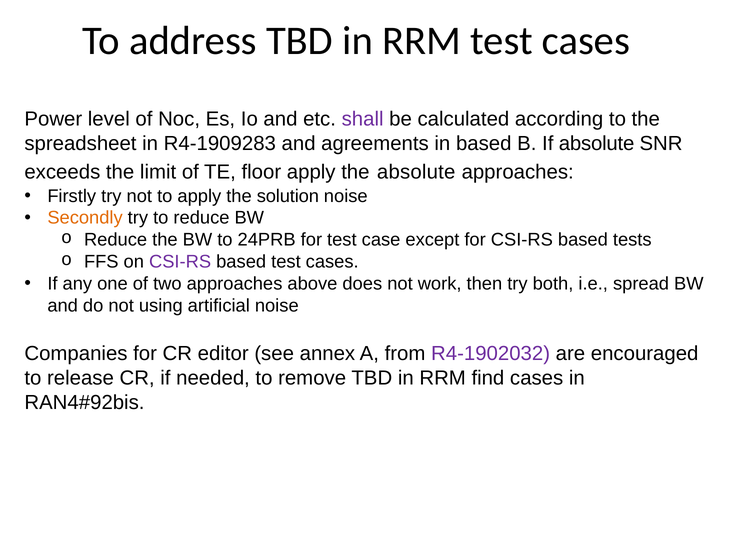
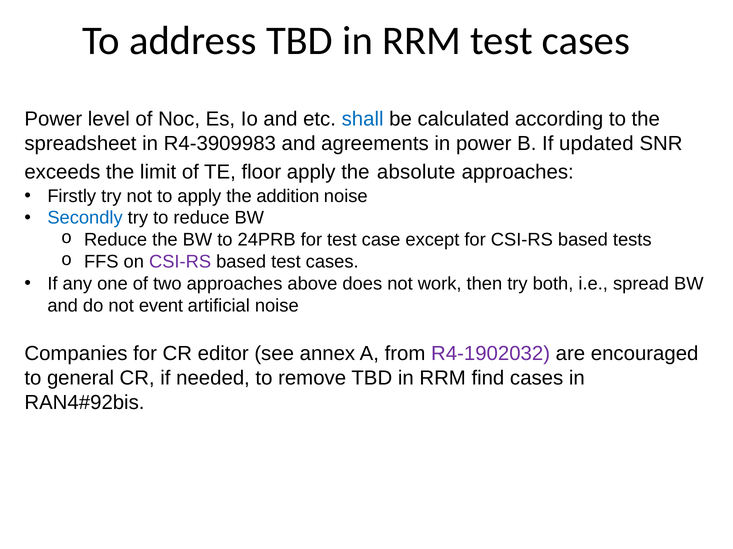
shall colour: purple -> blue
R4-1909283: R4-1909283 -> R4-3909983
in based: based -> power
If absolute: absolute -> updated
solution: solution -> addition
Secondly colour: orange -> blue
using: using -> event
release: release -> general
